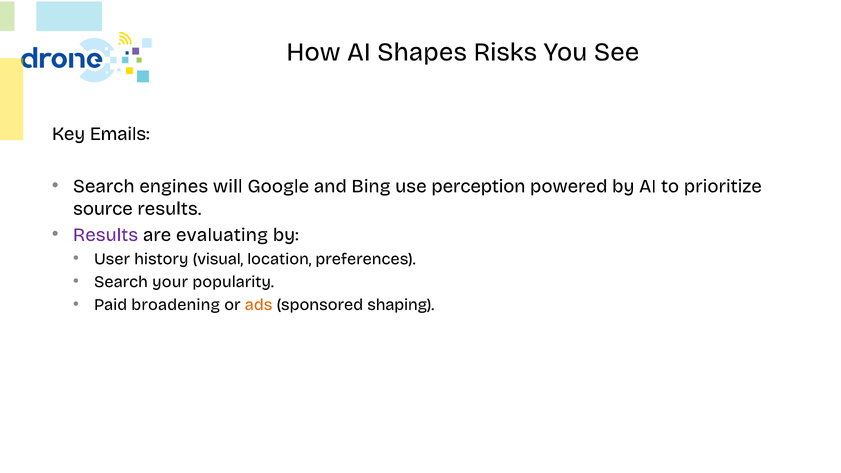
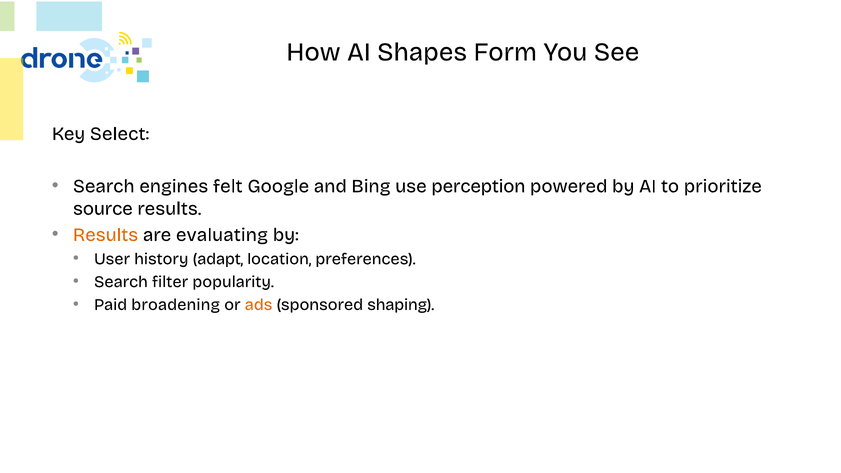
Risks: Risks -> Form
Emails: Emails -> Select
will: will -> felt
Results at (106, 235) colour: purple -> orange
visual: visual -> adapt
your: your -> filter
